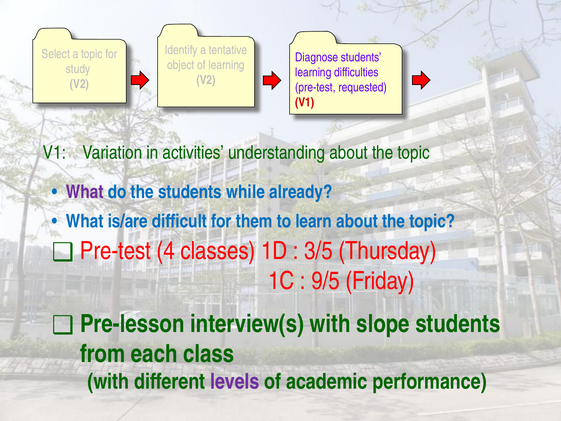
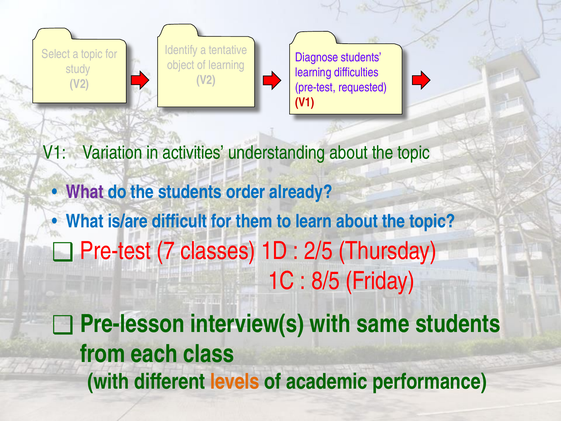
while: while -> order
4: 4 -> 7
3/5: 3/5 -> 2/5
9/5: 9/5 -> 8/5
slope: slope -> same
levels colour: purple -> orange
